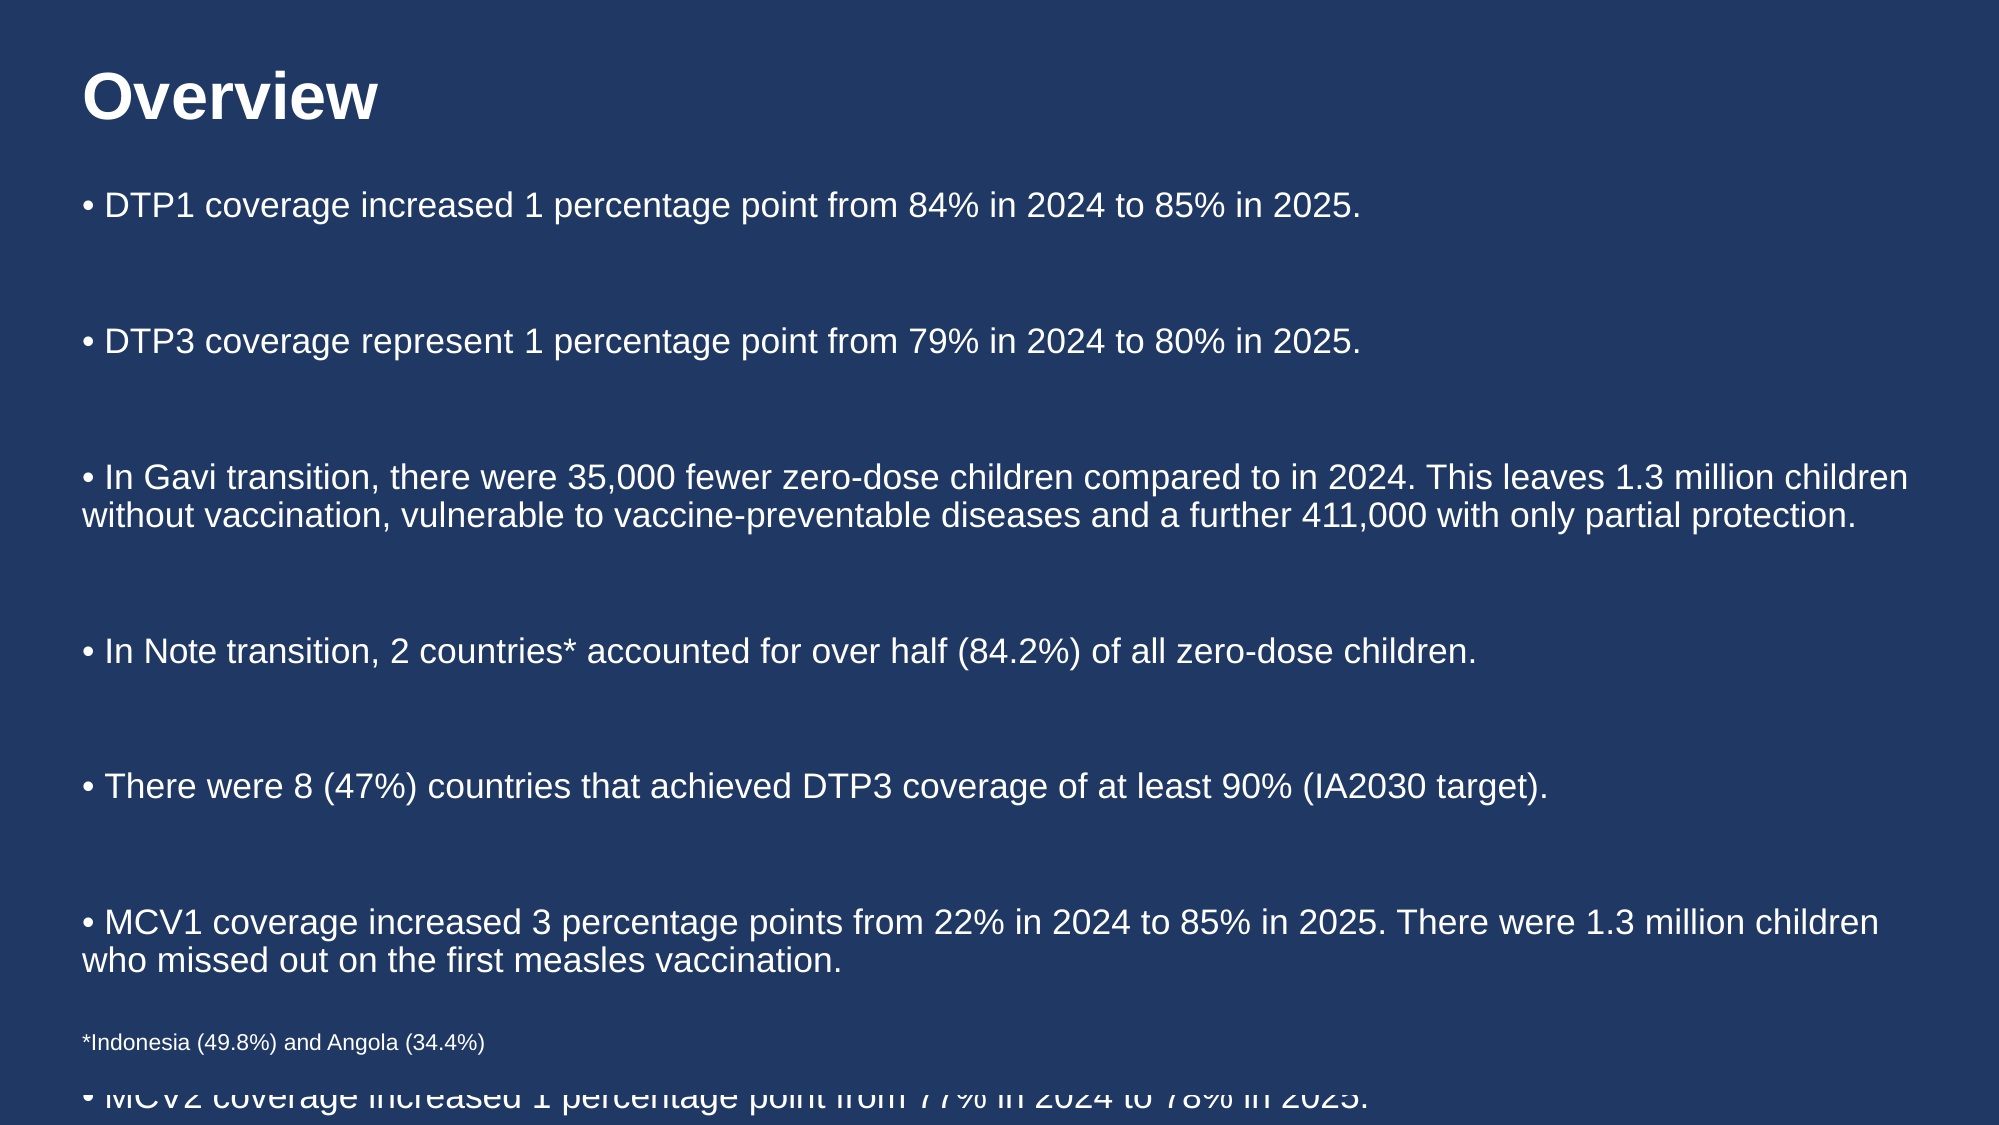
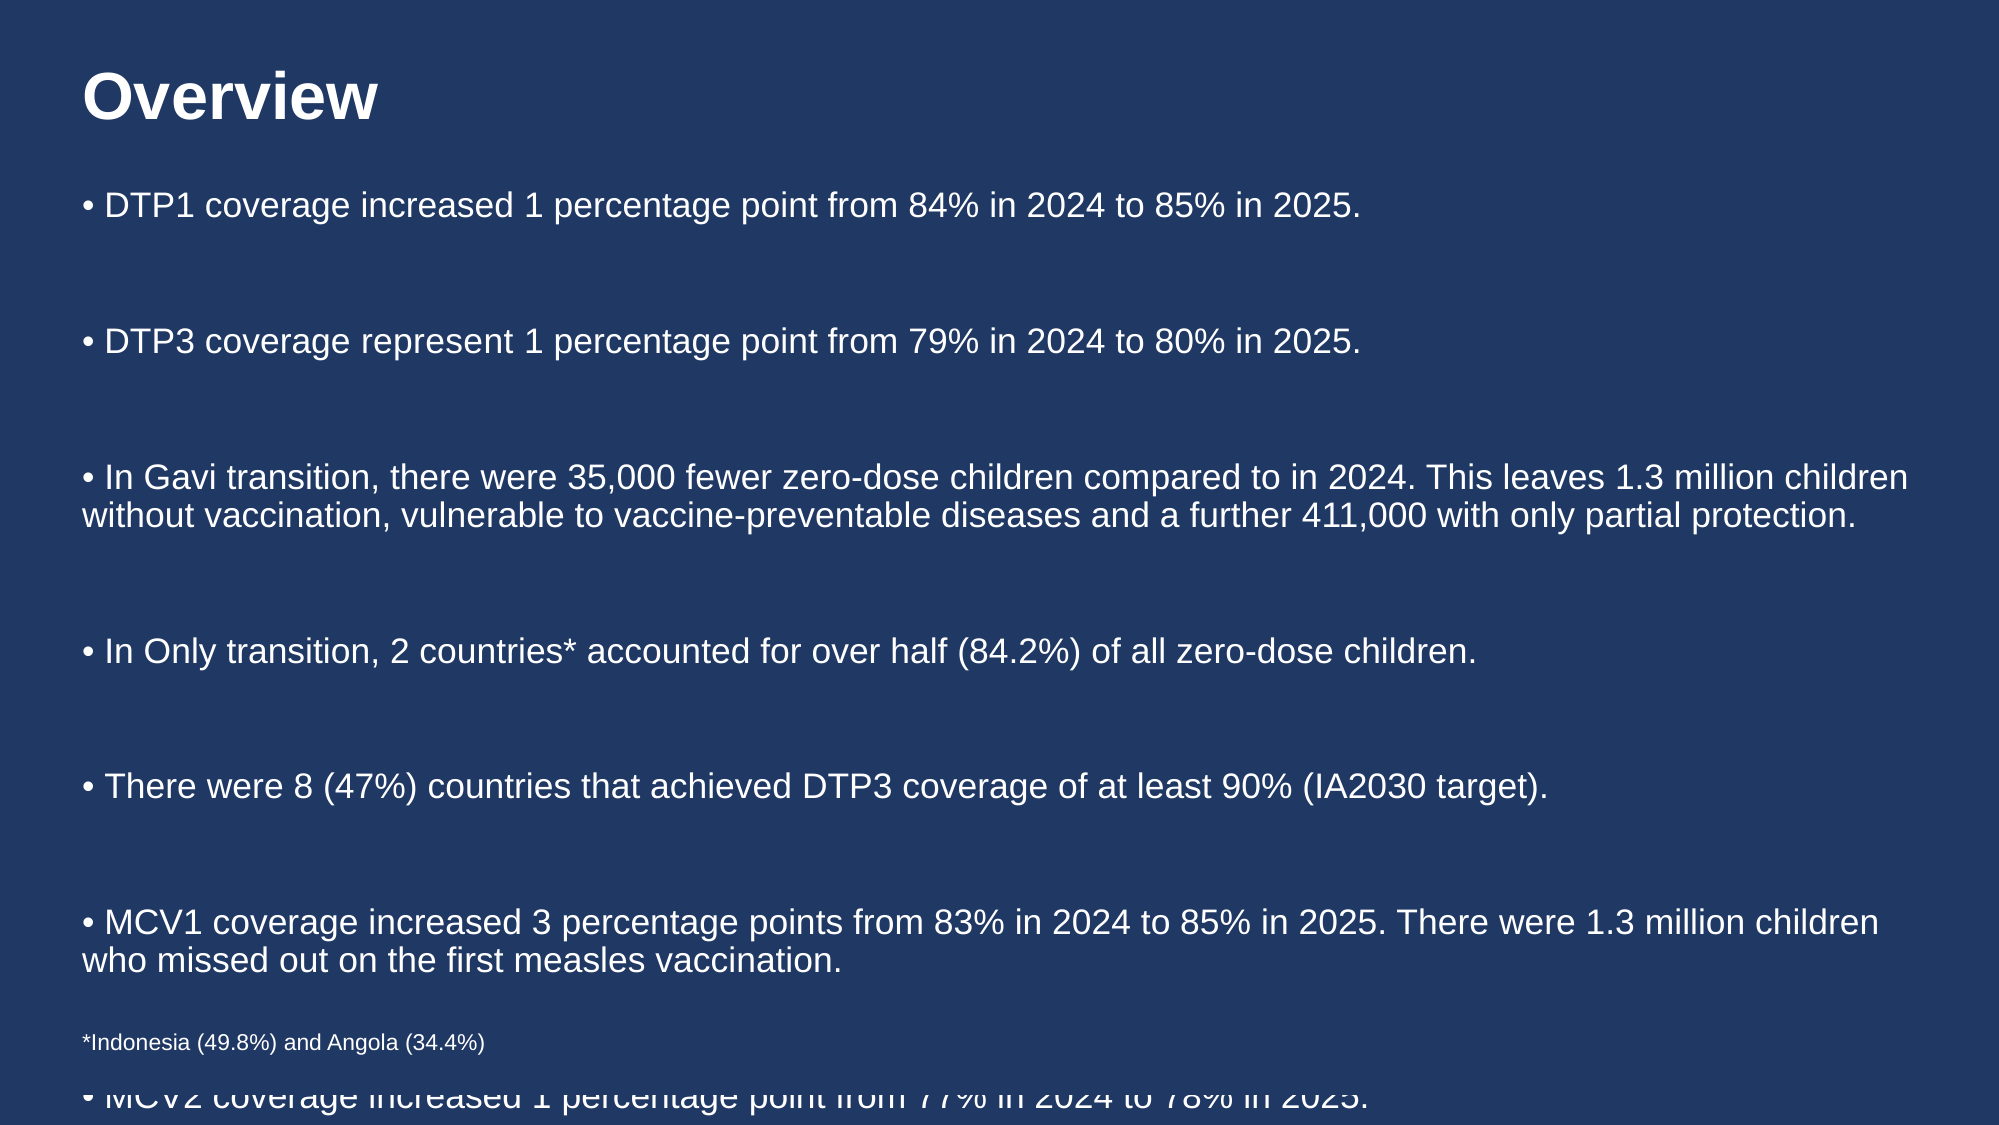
In Note: Note -> Only
22%: 22% -> 83%
